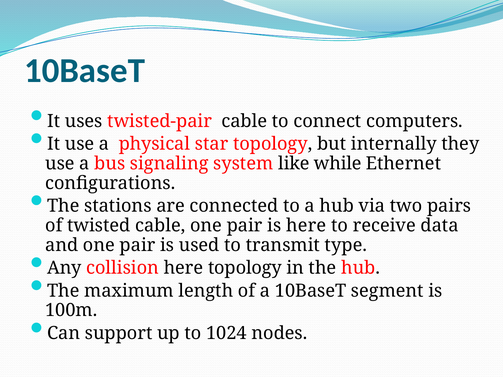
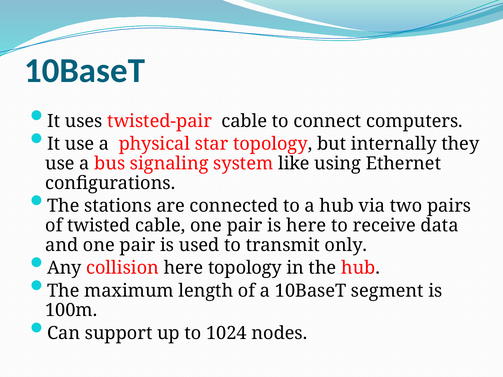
while: while -> using
type: type -> only
